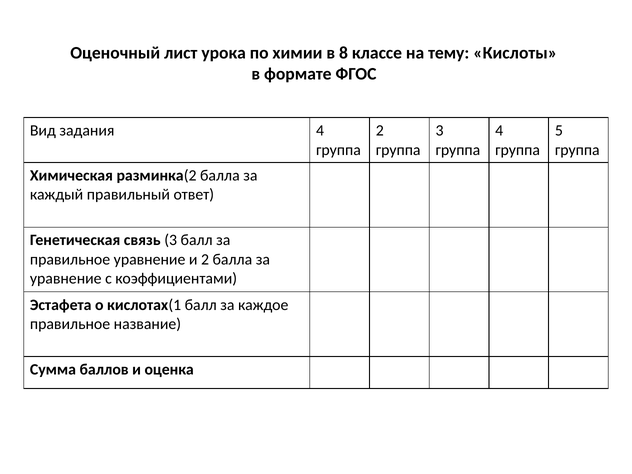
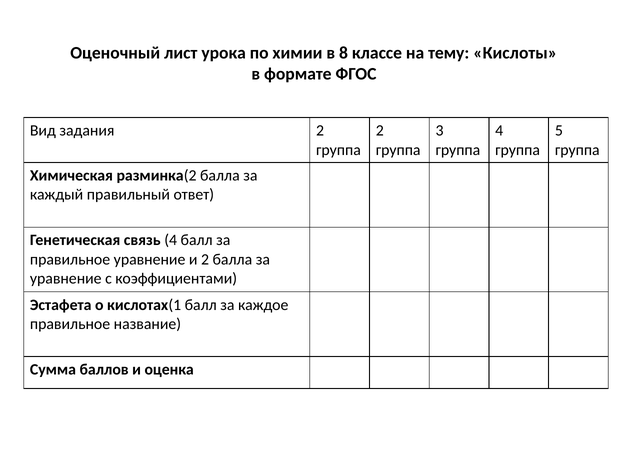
задания 4: 4 -> 2
связь 3: 3 -> 4
